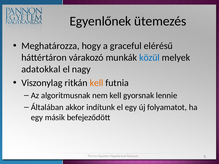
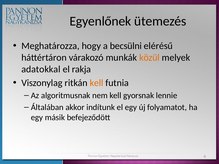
graceful: graceful -> becsülni
közül colour: blue -> orange
nagy: nagy -> rakja
